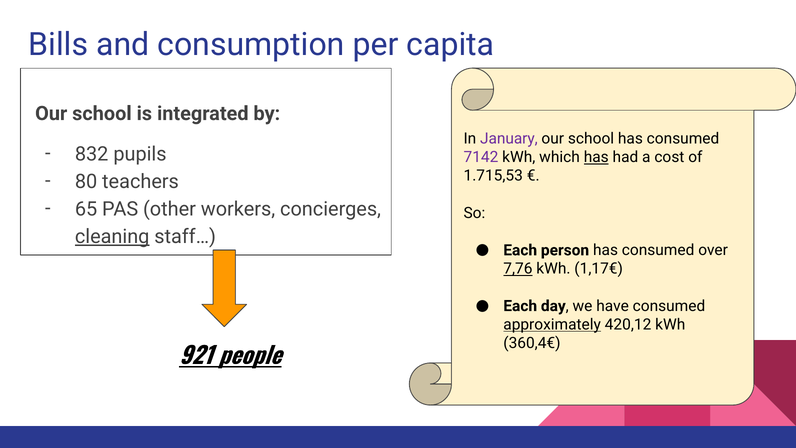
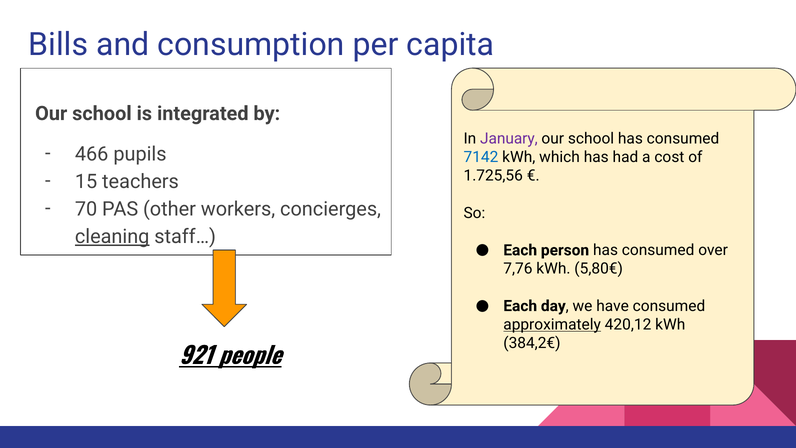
832: 832 -> 466
7142 colour: purple -> blue
has at (596, 157) underline: present -> none
1.715,53: 1.715,53 -> 1.725,56
80: 80 -> 15
65: 65 -> 70
7,76 underline: present -> none
1,17€: 1,17€ -> 5,80€
360,4€: 360,4€ -> 384,2€
